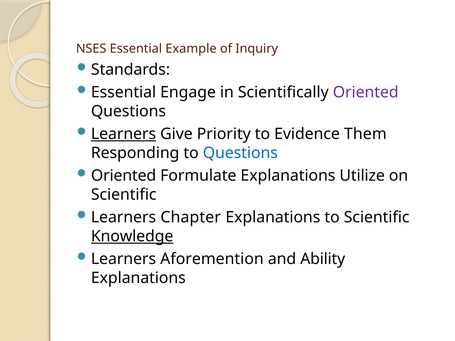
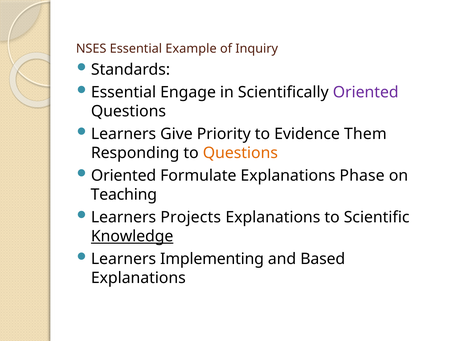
Learners at (124, 134) underline: present -> none
Questions at (240, 153) colour: blue -> orange
Utilize: Utilize -> Phase
Scientific at (124, 195): Scientific -> Teaching
Chapter: Chapter -> Projects
Aforemention: Aforemention -> Implementing
Ability: Ability -> Based
